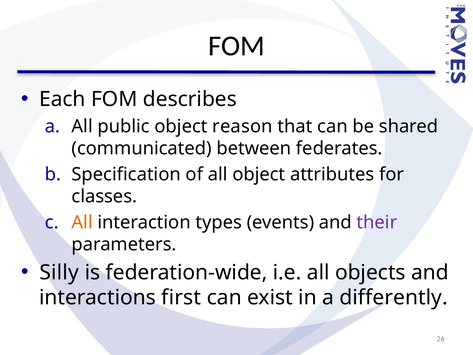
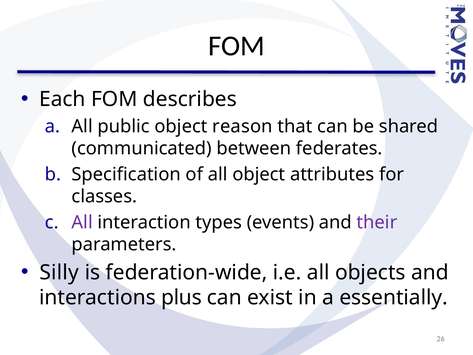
All at (82, 222) colour: orange -> purple
first: first -> plus
differently: differently -> essentially
